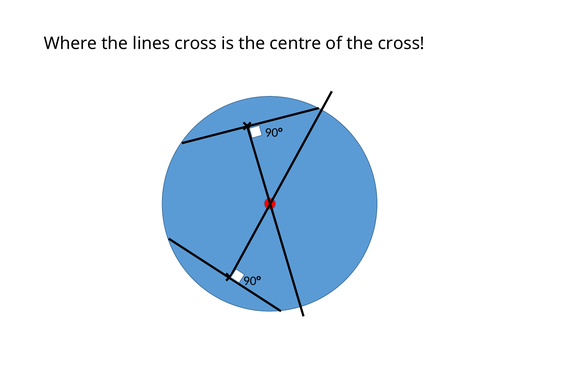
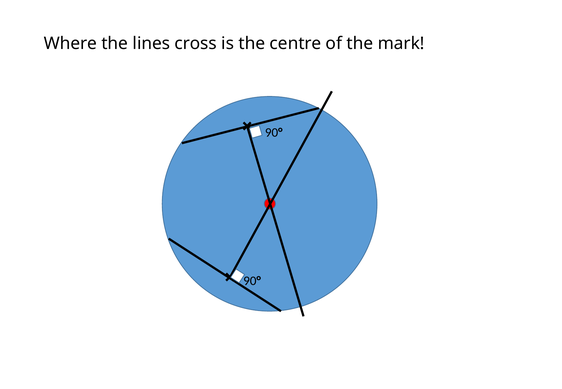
the cross: cross -> mark
